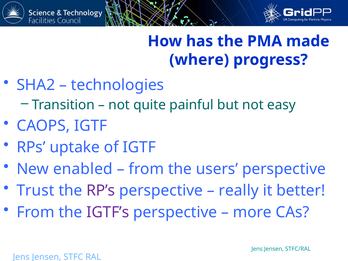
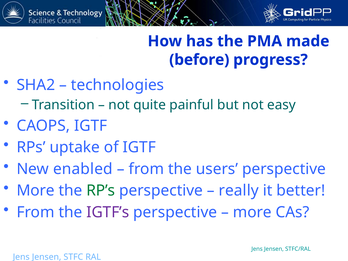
where: where -> before
Trust at (35, 191): Trust -> More
RP’s colour: purple -> green
